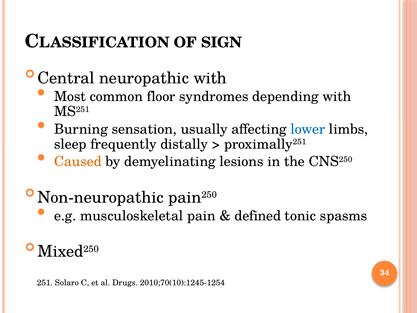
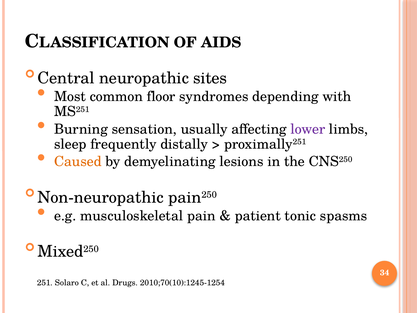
SIGN: SIGN -> AIDS
neuropathic with: with -> sites
lower colour: blue -> purple
defined: defined -> patient
